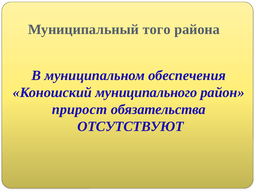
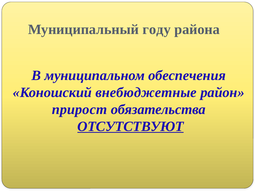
того: того -> году
муниципального: муниципального -> внебюджетные
ОТСУТСТВУЮТ underline: none -> present
